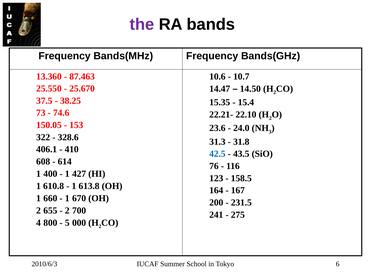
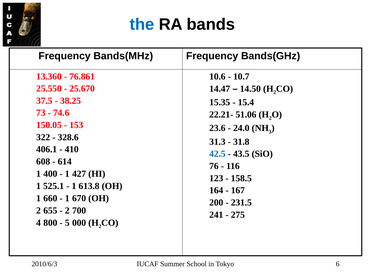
the colour: purple -> blue
87.463: 87.463 -> 76.861
22.10: 22.10 -> 51.06
610.8: 610.8 -> 525.1
